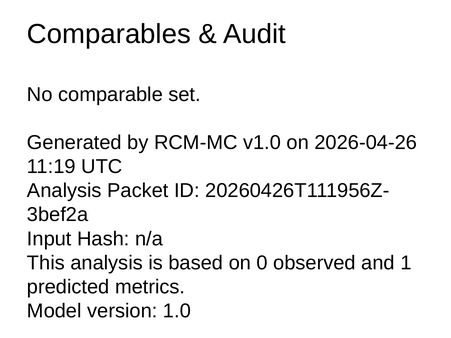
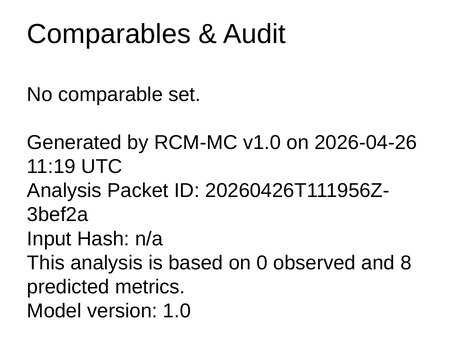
1: 1 -> 8
